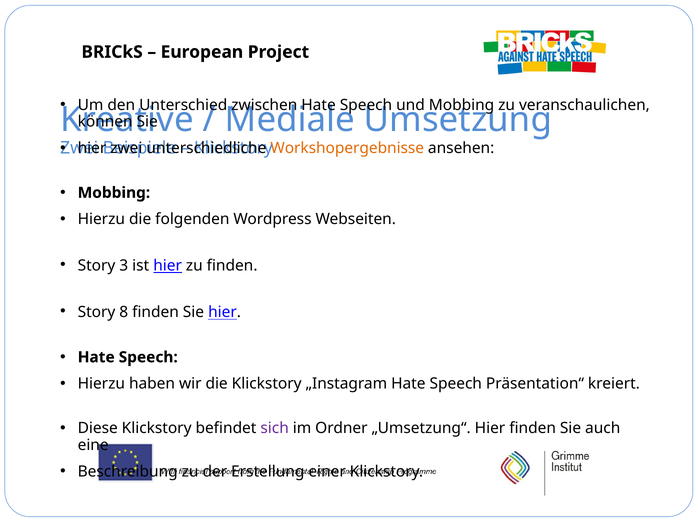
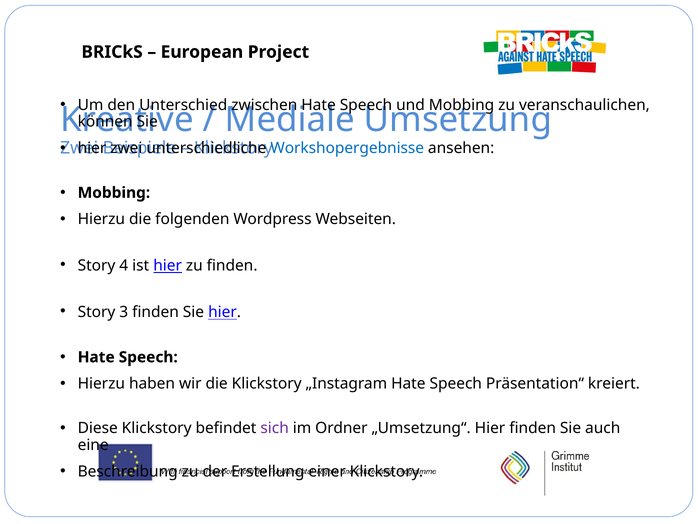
Workshopergebnisse colour: orange -> blue
3: 3 -> 4
8: 8 -> 3
